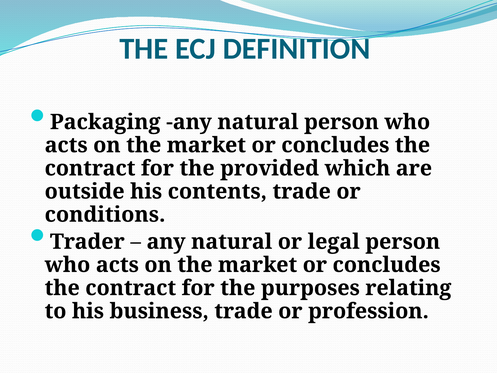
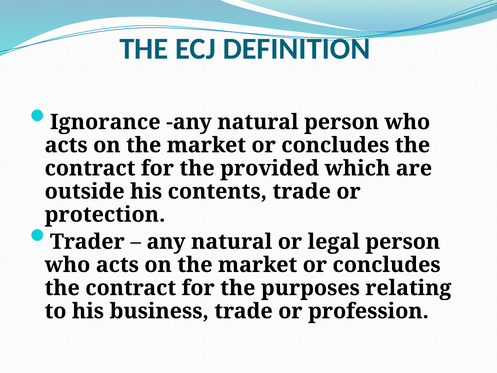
Packaging: Packaging -> Ignorance
conditions: conditions -> protection
